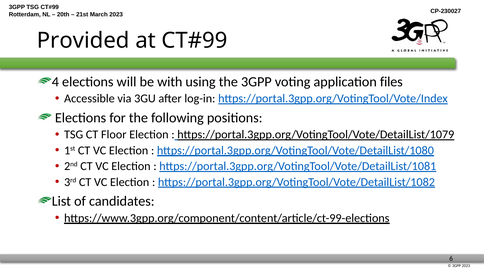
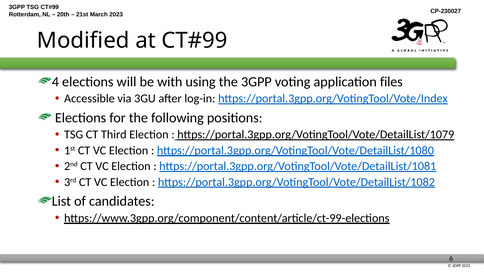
Provided: Provided -> Modified
Floor: Floor -> Third
